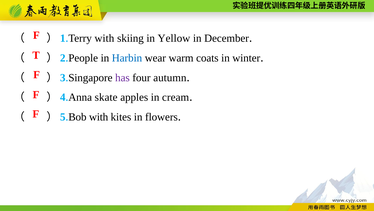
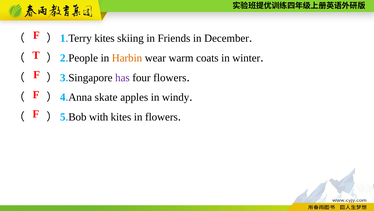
with at (104, 38): with -> kites
Yellow: Yellow -> Friends
Harbin colour: blue -> orange
four autumn: autumn -> flowers
cream: cream -> windy
